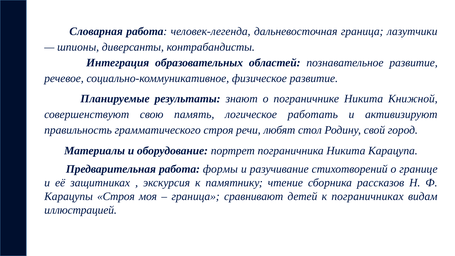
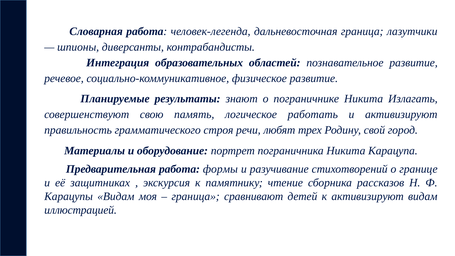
Книжной: Книжной -> Излагать
стол: стол -> трех
Карацупы Строя: Строя -> Видам
к пограничниках: пограничниках -> активизируют
